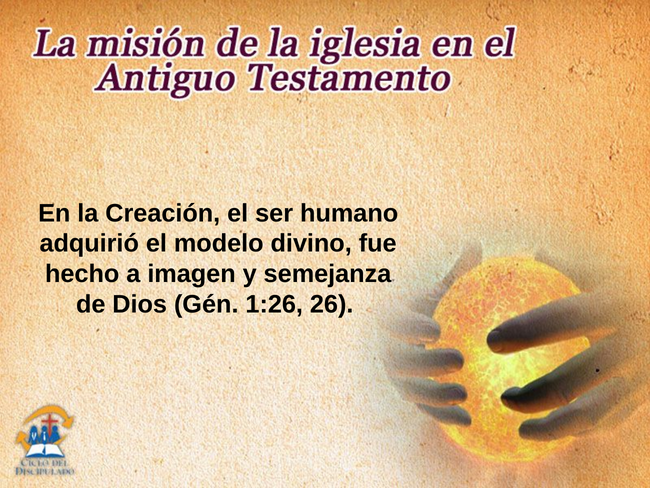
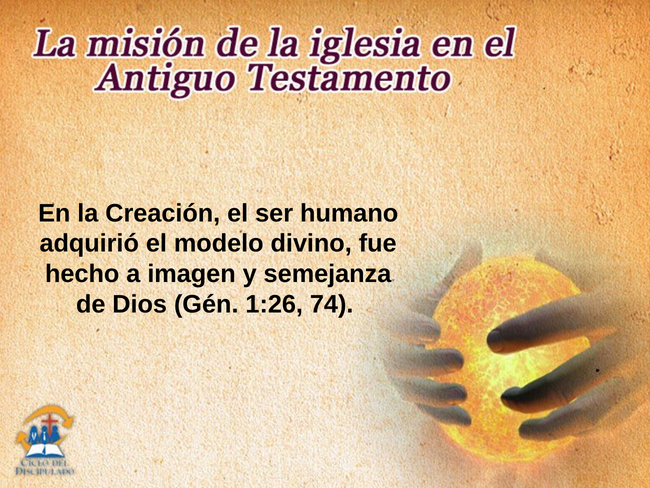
26: 26 -> 74
